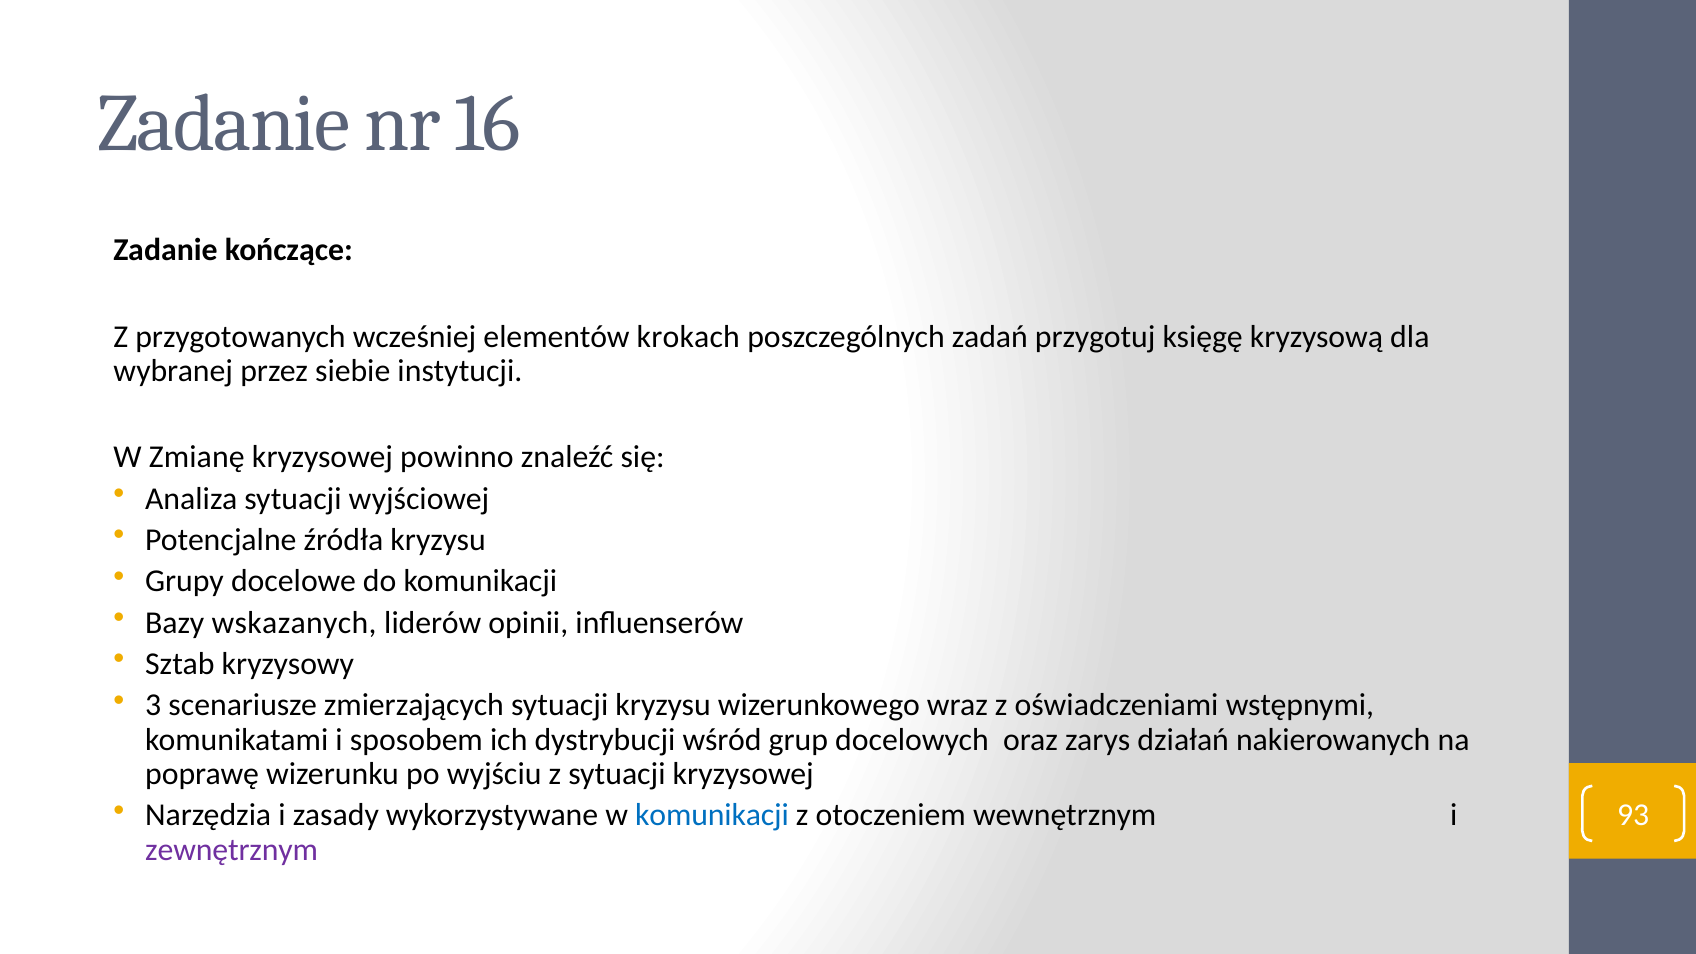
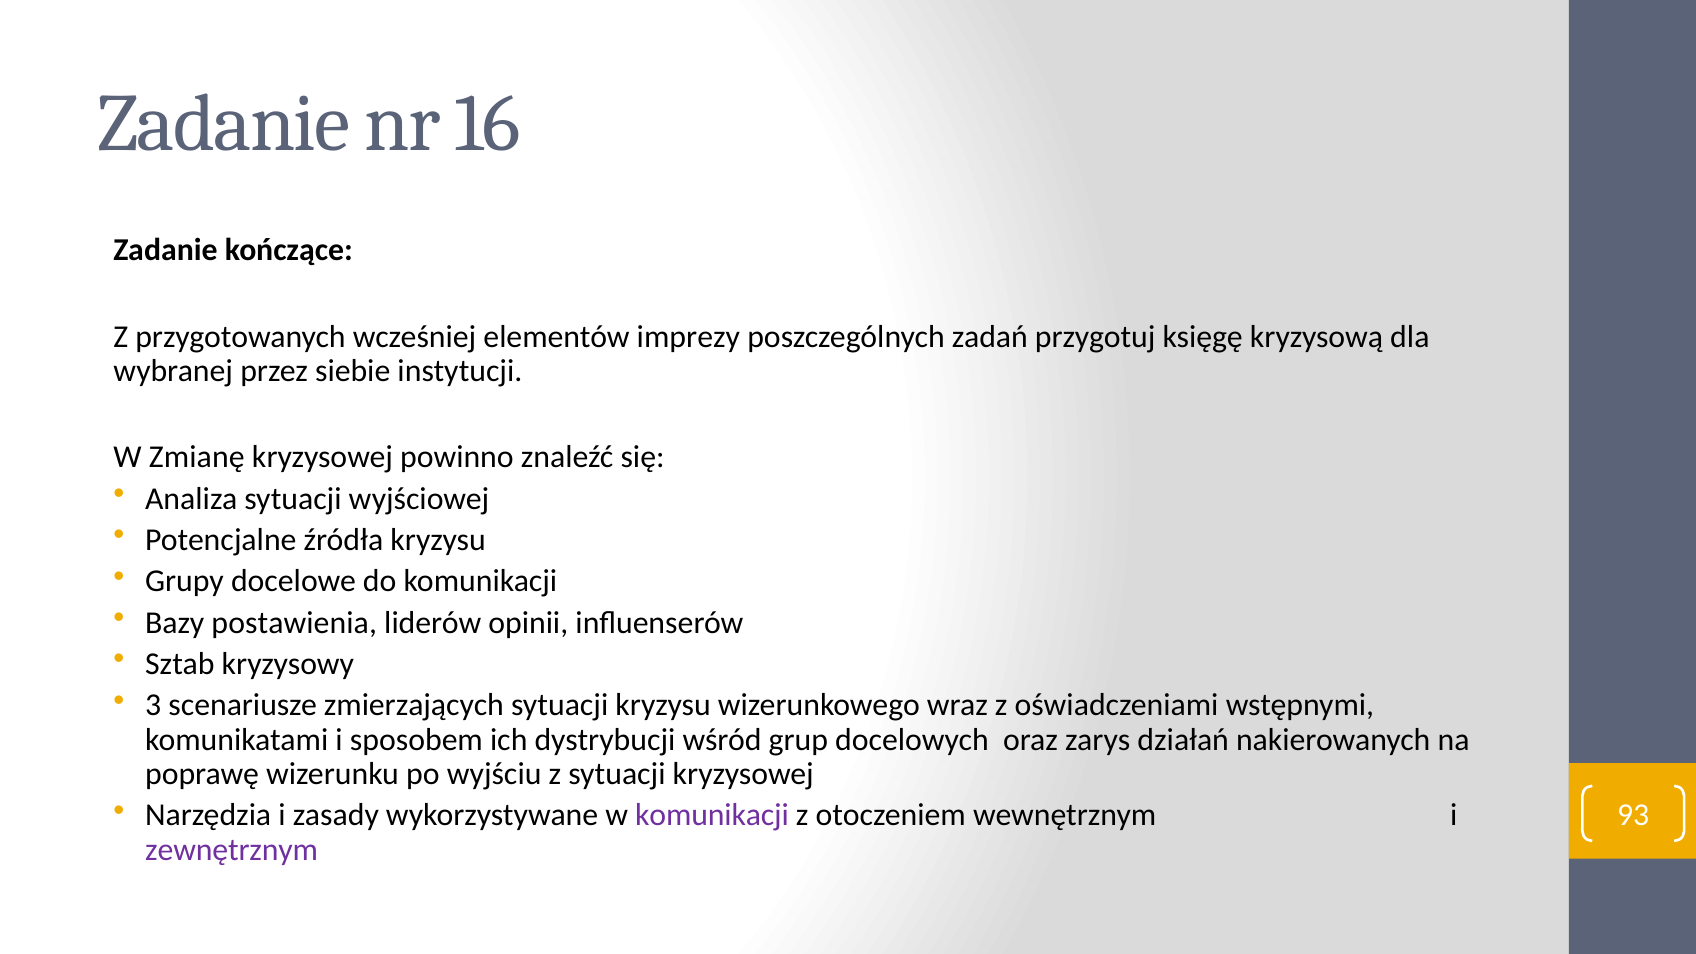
krokach: krokach -> imprezy
wskazanych: wskazanych -> postawienia
komunikacji at (712, 815) colour: blue -> purple
